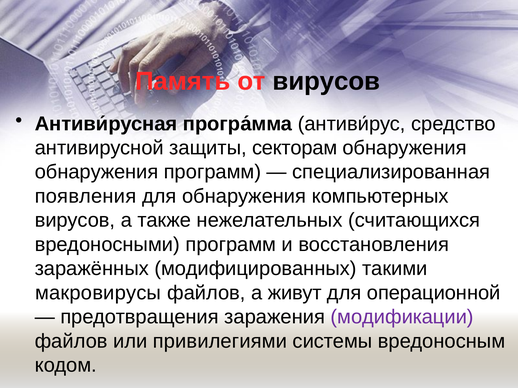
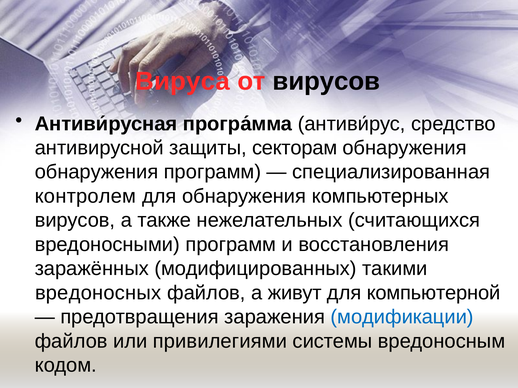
Память: Память -> Вируса
появления: появления -> контролем
макровирусы: макровирусы -> вредоносных
операционной: операционной -> компьютерной
модификации colour: purple -> blue
